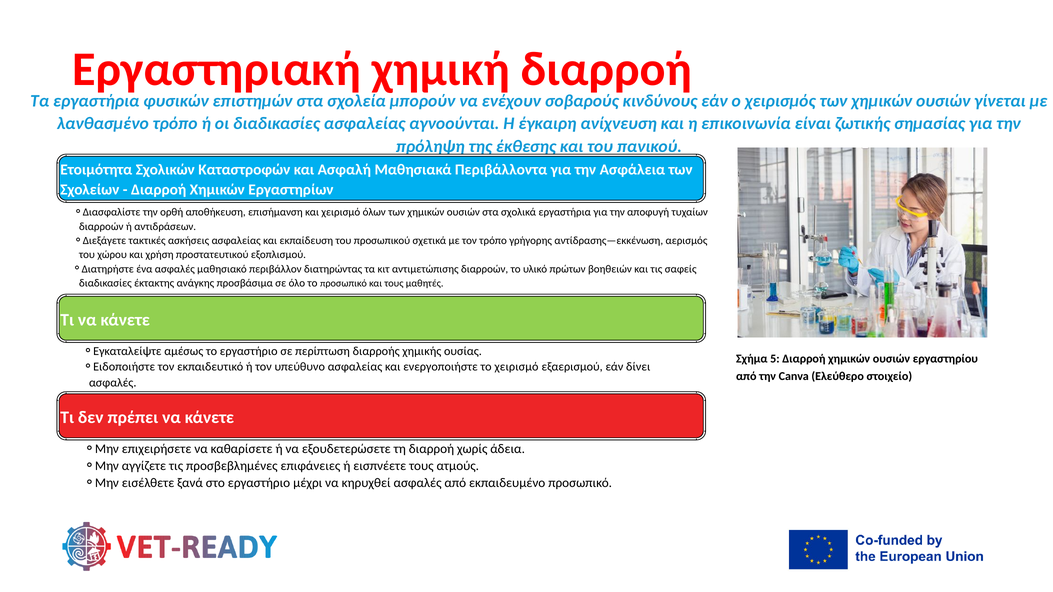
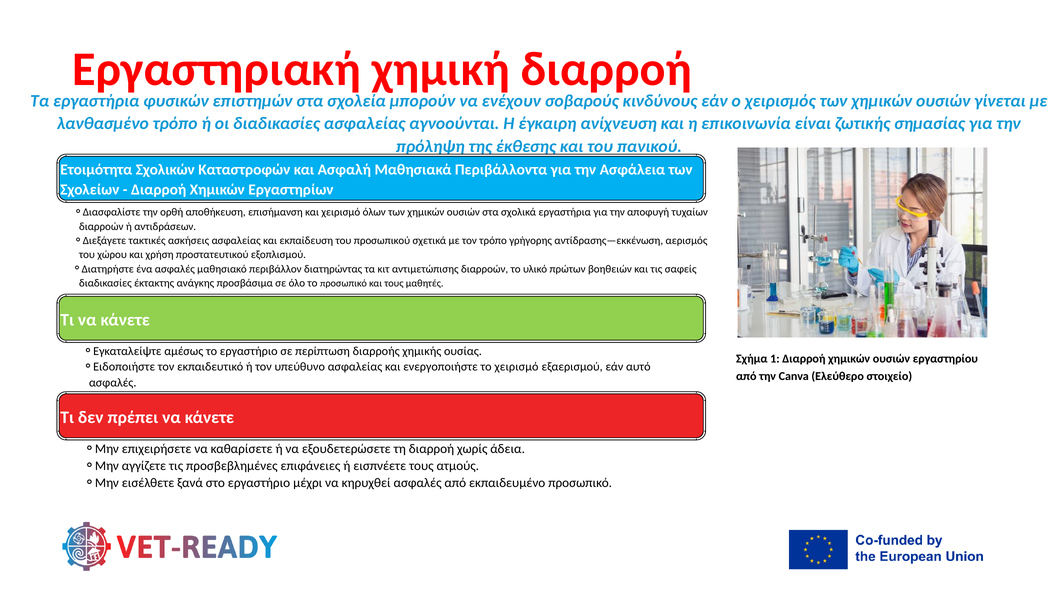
5: 5 -> 1
δίνει: δίνει -> αυτό
